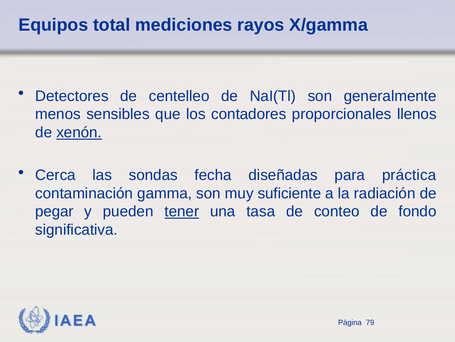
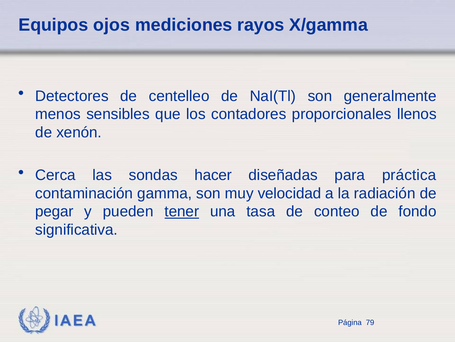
total: total -> ojos
xenón underline: present -> none
fecha: fecha -> hacer
suficiente: suficiente -> velocidad
